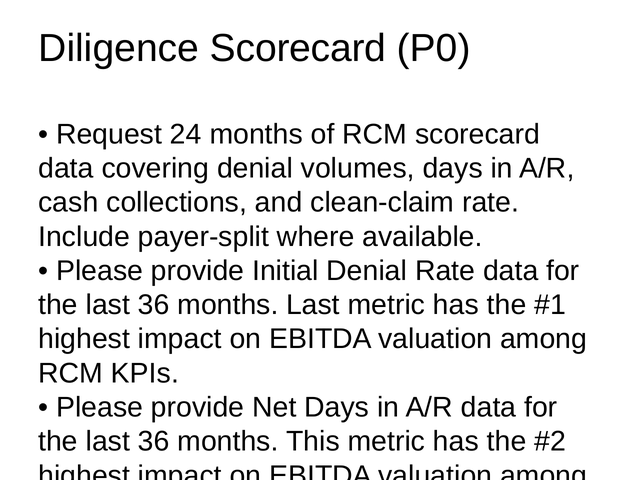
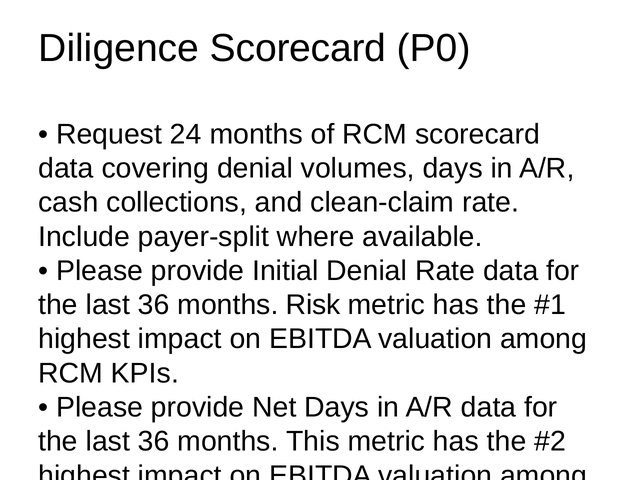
months Last: Last -> Risk
